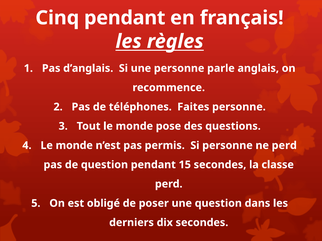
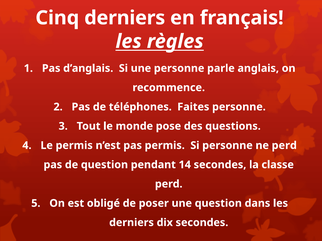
Cinq pendant: pendant -> derniers
monde at (74, 146): monde -> permis
15: 15 -> 14
